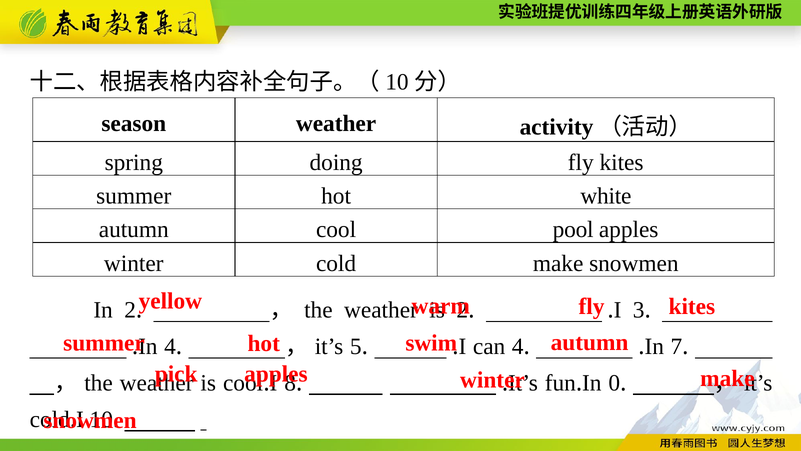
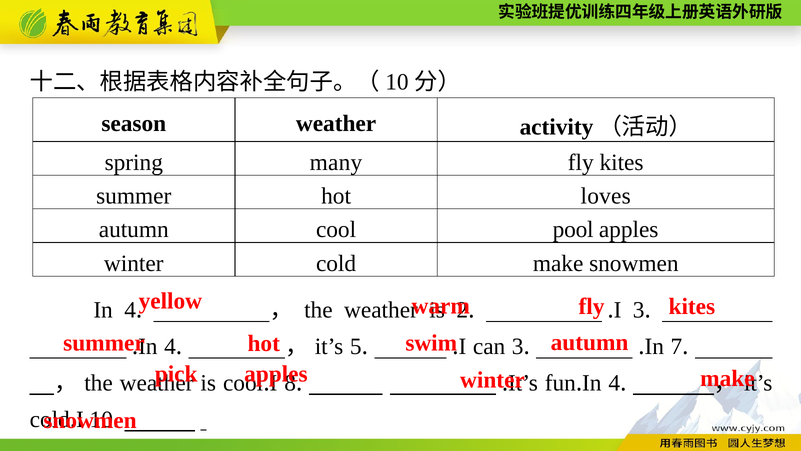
doing: doing -> many
white: white -> loves
2 at (130, 310): 2 -> 4
can 4: 4 -> 3
0 at (614, 383): 0 -> 4
